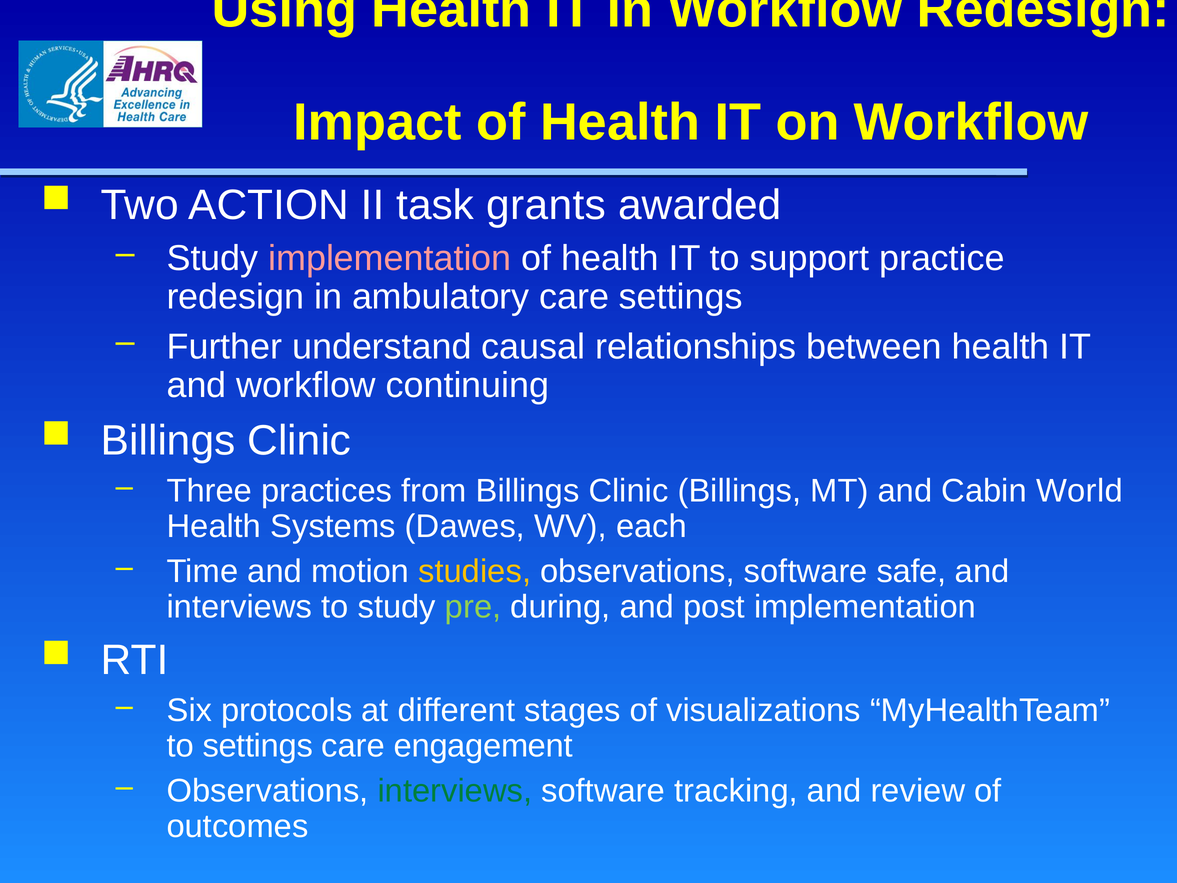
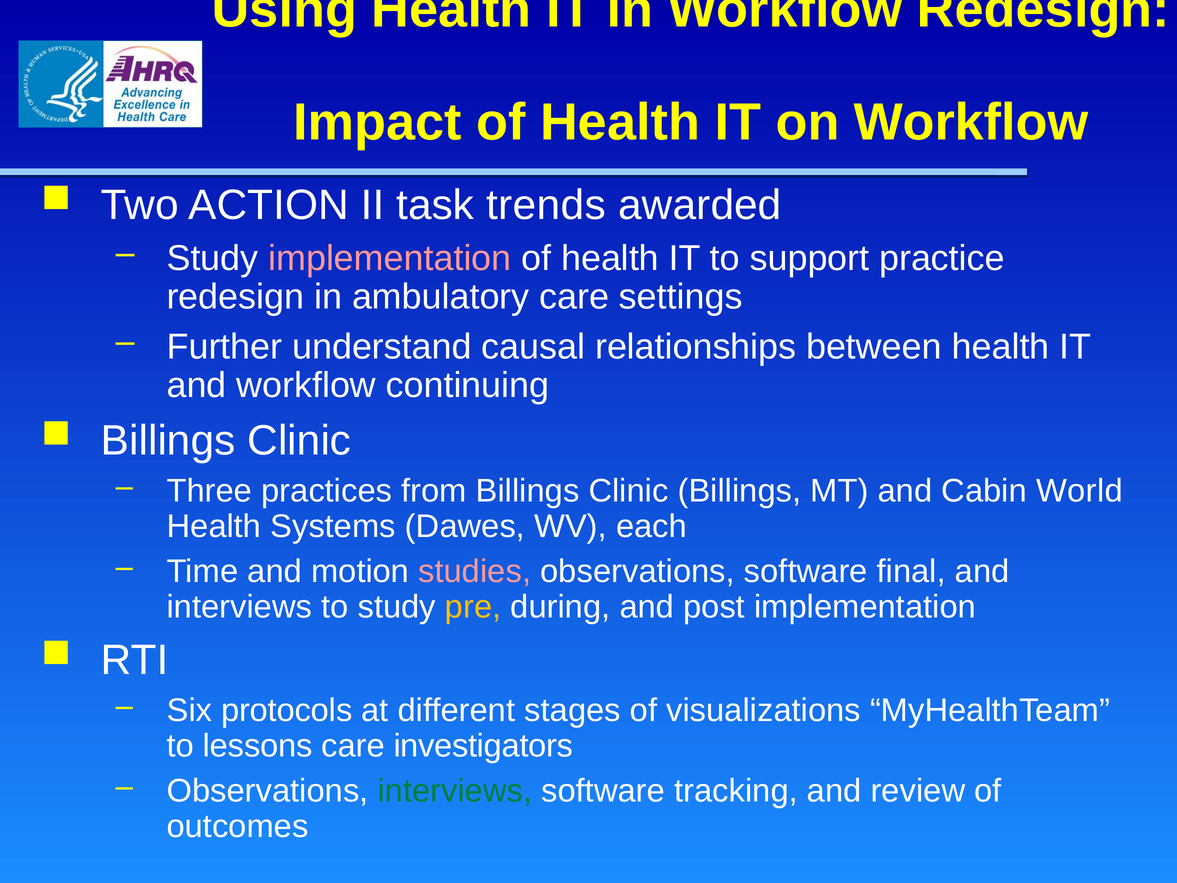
grants: grants -> trends
studies colour: yellow -> pink
safe: safe -> final
pre colour: light green -> yellow
to settings: settings -> lessons
engagement: engagement -> investigators
